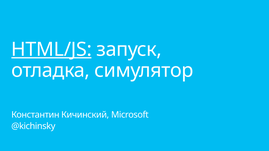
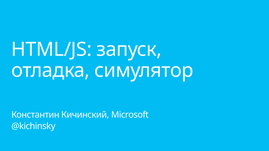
HTML/JS underline: present -> none
